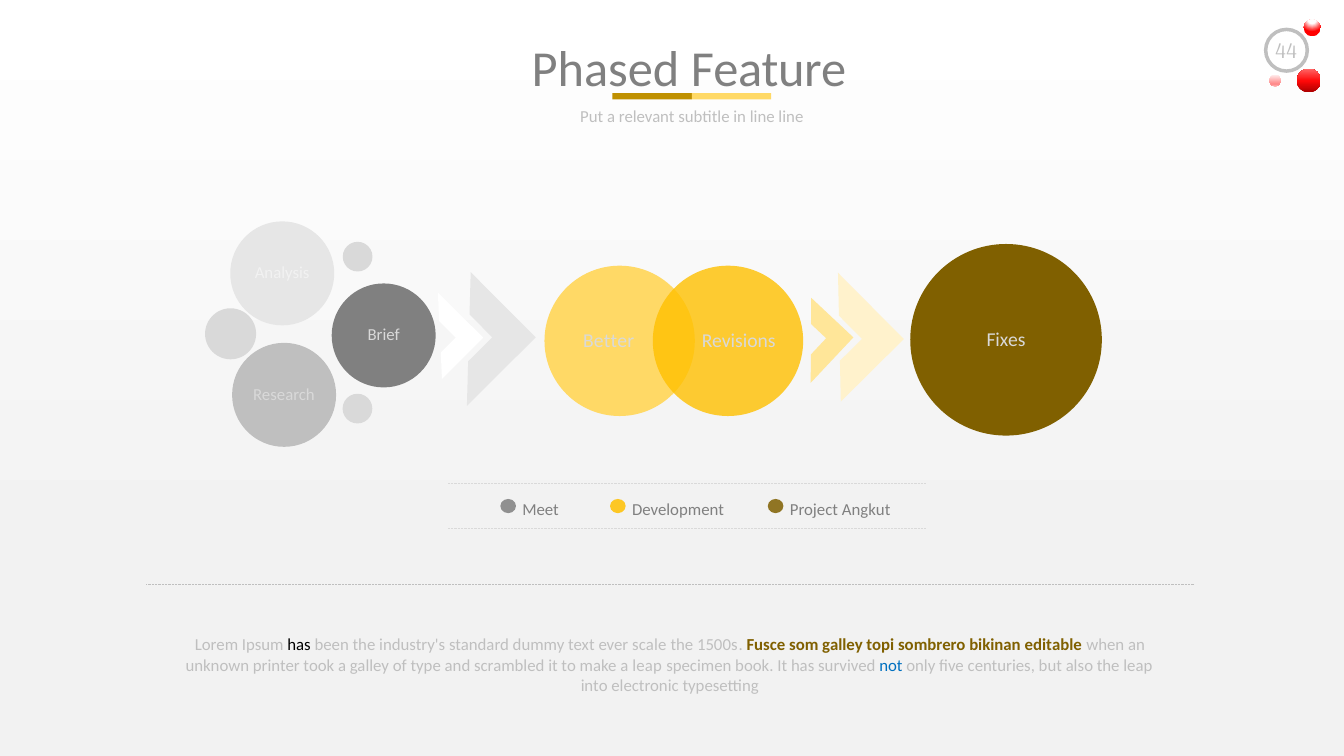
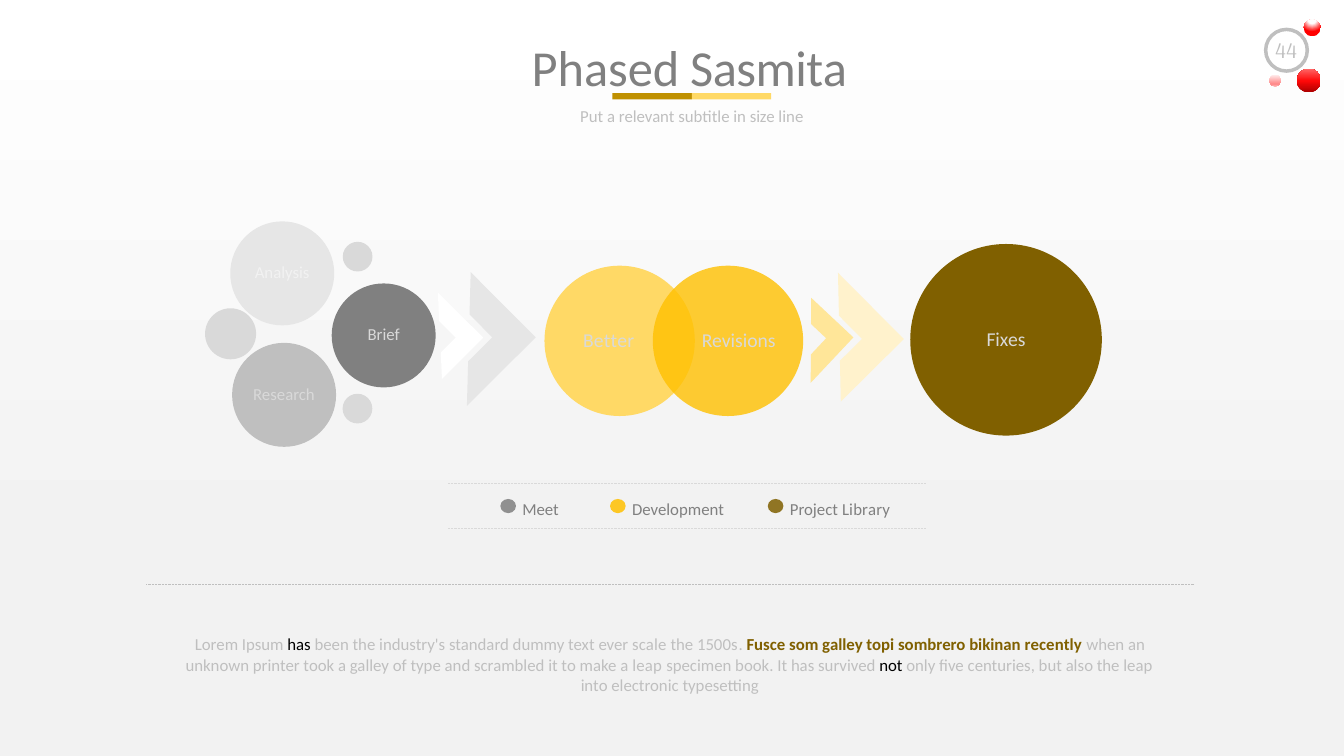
Feature: Feature -> Sasmita
in line: line -> size
Angkut: Angkut -> Library
editable: editable -> recently
not colour: blue -> black
